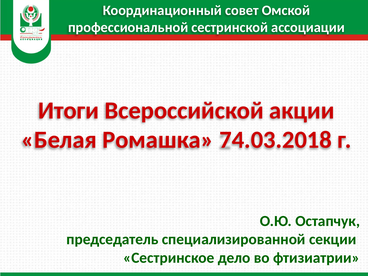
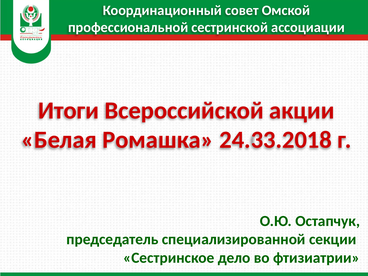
74.03.2018: 74.03.2018 -> 24.33.2018
